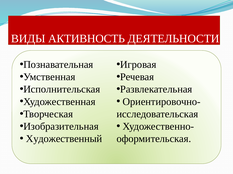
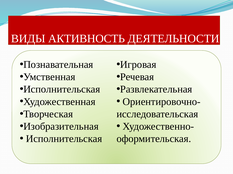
Художественный at (64, 139): Художественный -> Исполнительская
